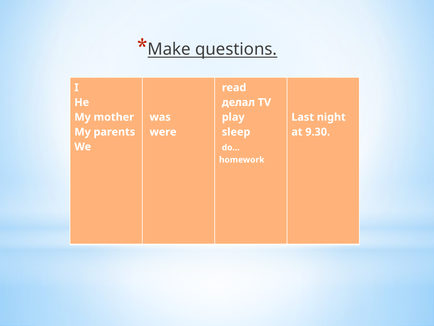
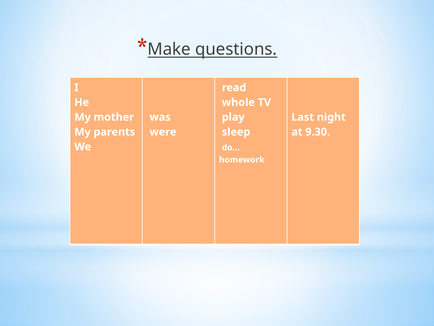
делал: делал -> whole
